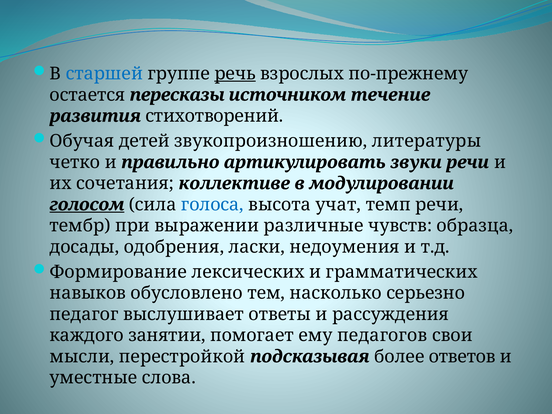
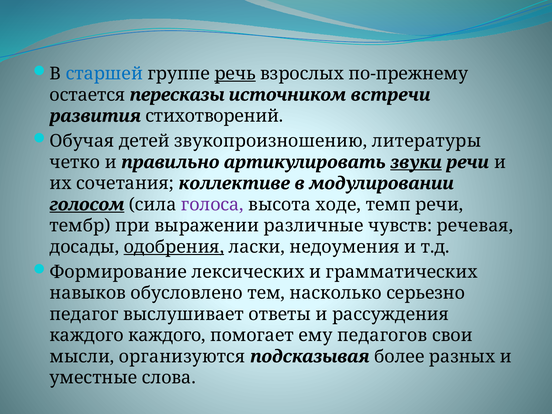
течение: течение -> встречи
звуки underline: none -> present
голоса colour: blue -> purple
учат: учат -> ходе
образца: образца -> речевая
одобрения underline: none -> present
каждого занятии: занятии -> каждого
перестройкой: перестройкой -> организуются
ответов: ответов -> разных
